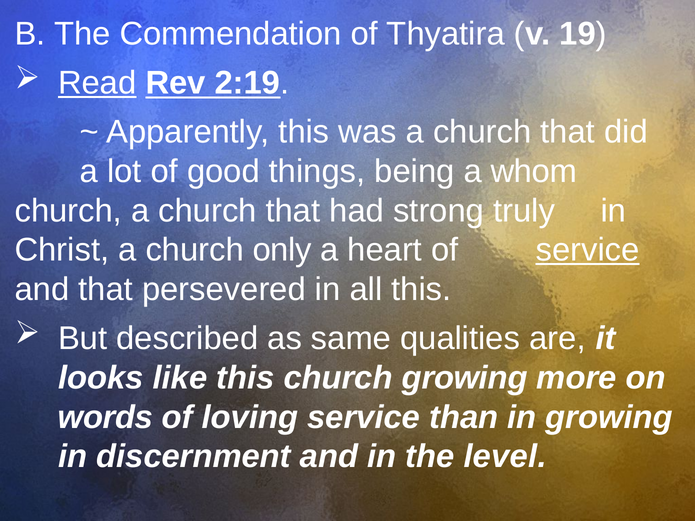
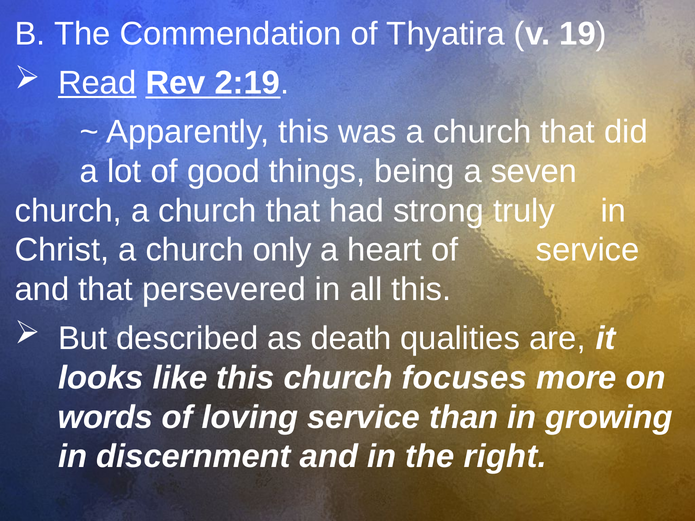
whom: whom -> seven
service at (588, 250) underline: present -> none
same: same -> death
church growing: growing -> focuses
level: level -> right
